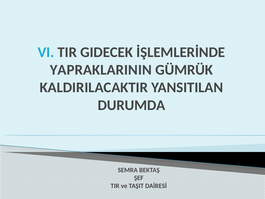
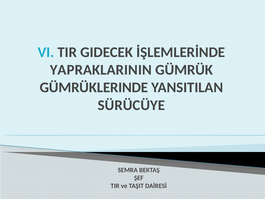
KALDIRILACAKTIR: KALDIRILACAKTIR -> GÜMRÜKLERINDE
DURUMDA: DURUMDA -> SÜRÜCÜYE
